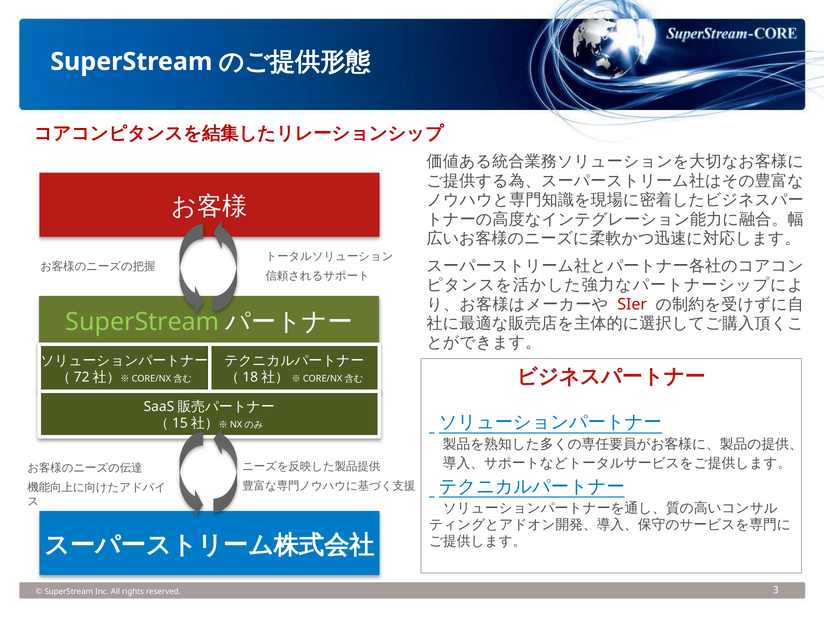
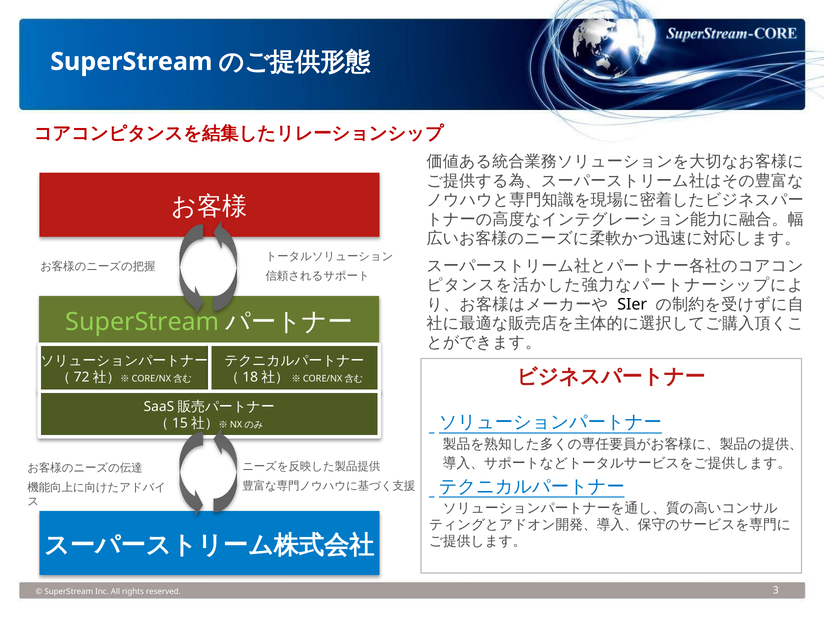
SIer colour: red -> black
